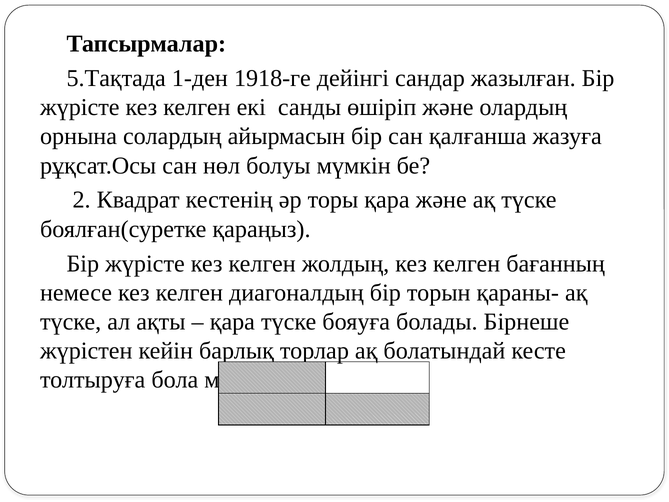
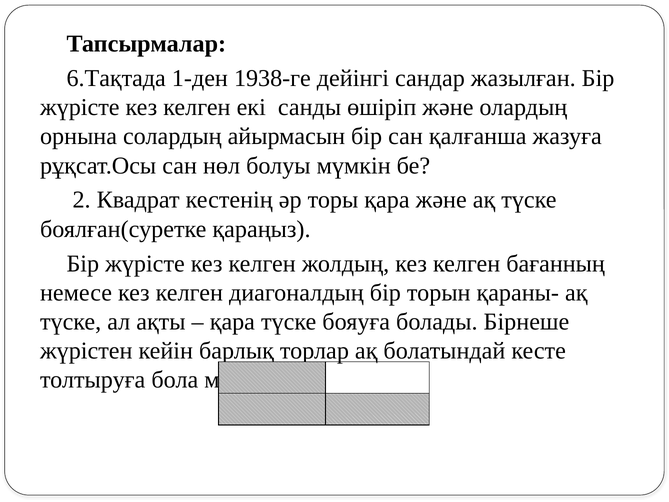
5.Тақтада: 5.Тақтада -> 6.Тақтада
1918-ге: 1918-ге -> 1938-ге
